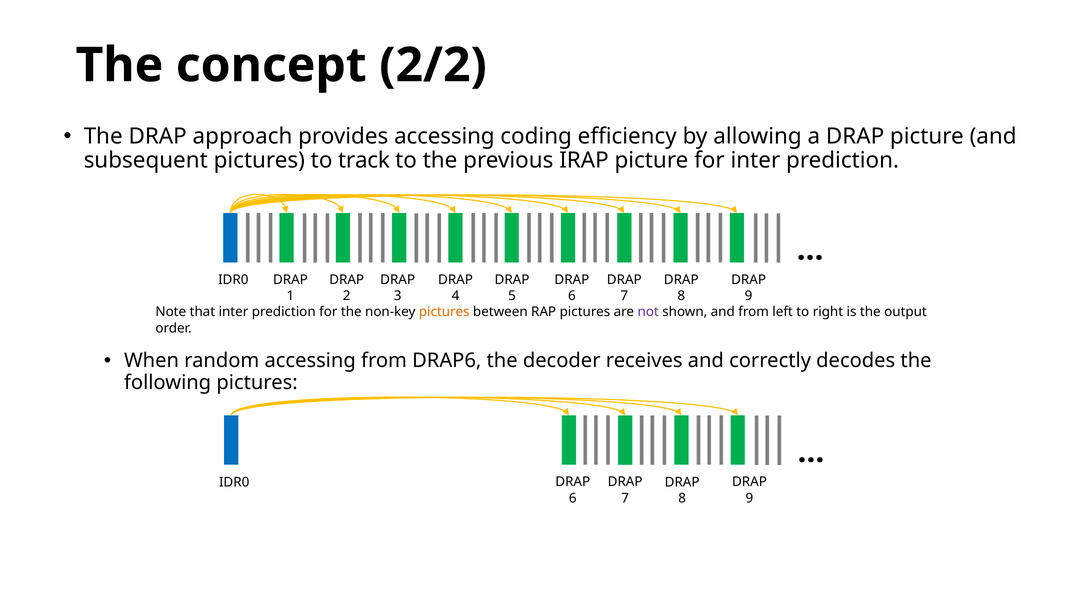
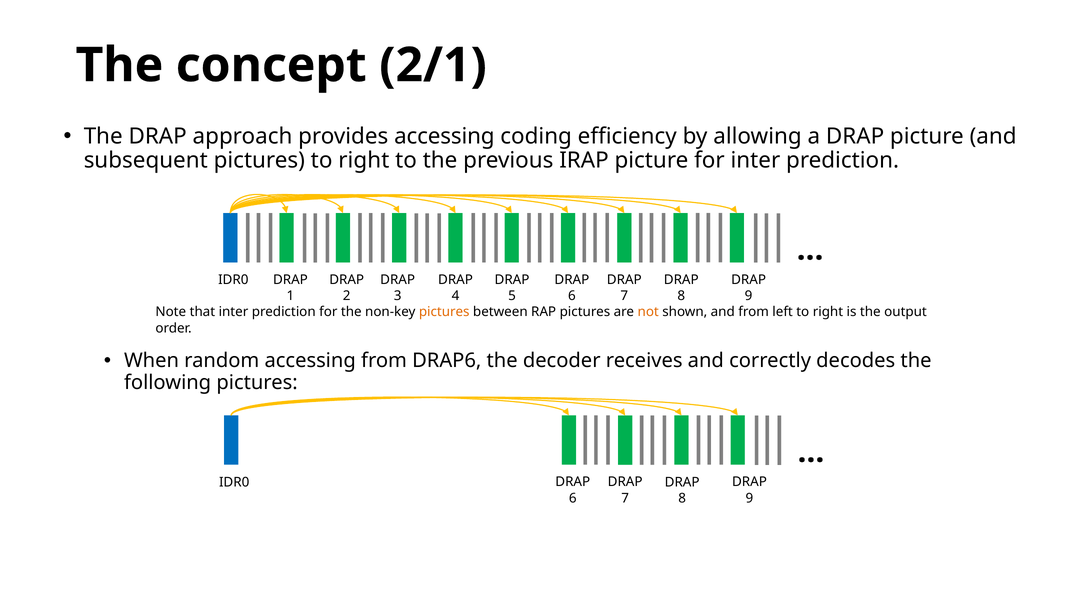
2/2: 2/2 -> 2/1
pictures to track: track -> right
not colour: purple -> orange
